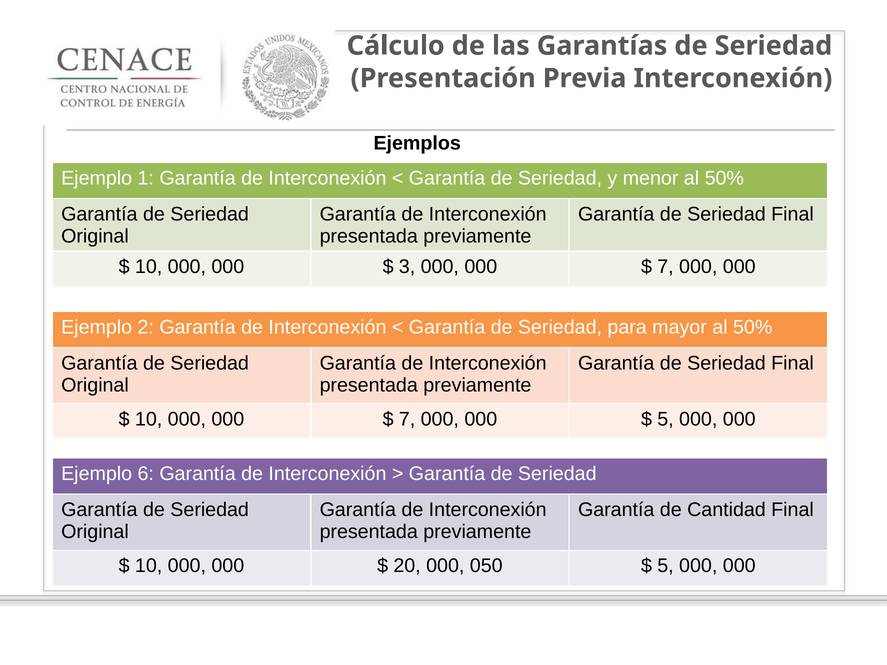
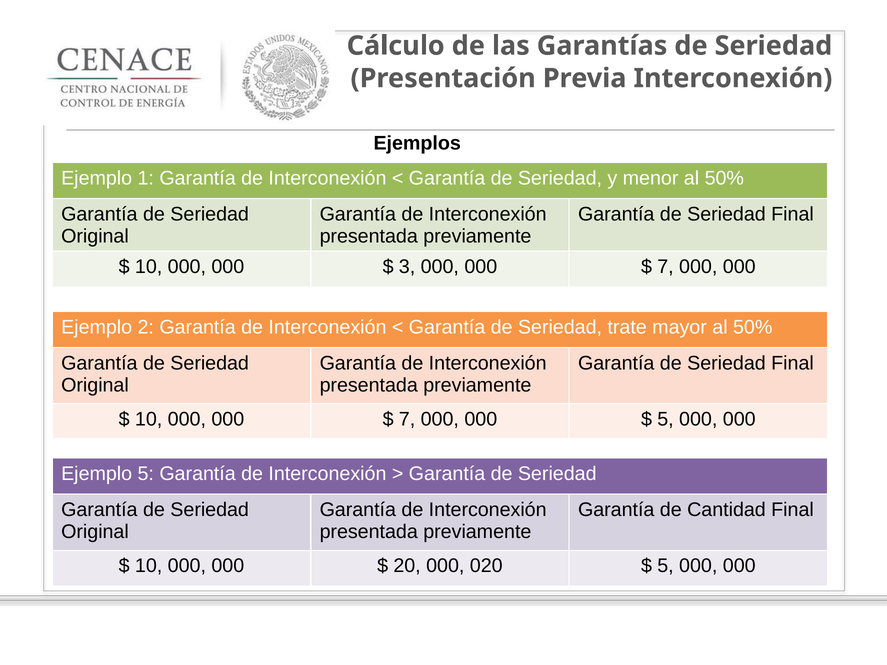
para: para -> trate
Ejemplo 6: 6 -> 5
050: 050 -> 020
